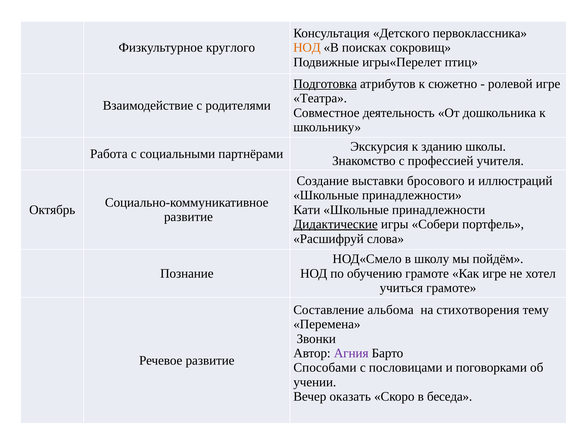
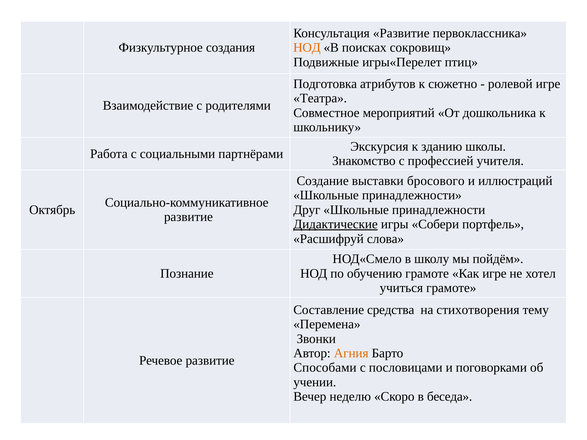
Консультация Детского: Детского -> Развитие
круглого: круглого -> создания
Подготовка underline: present -> none
деятельность: деятельность -> мероприятий
Кати: Кати -> Друг
альбома: альбома -> средства
Агния colour: purple -> orange
оказать: оказать -> неделю
